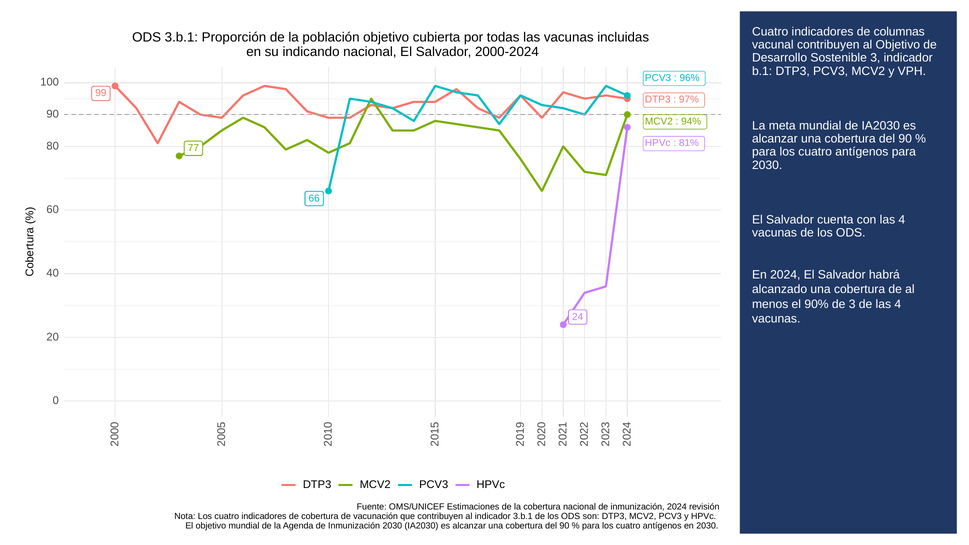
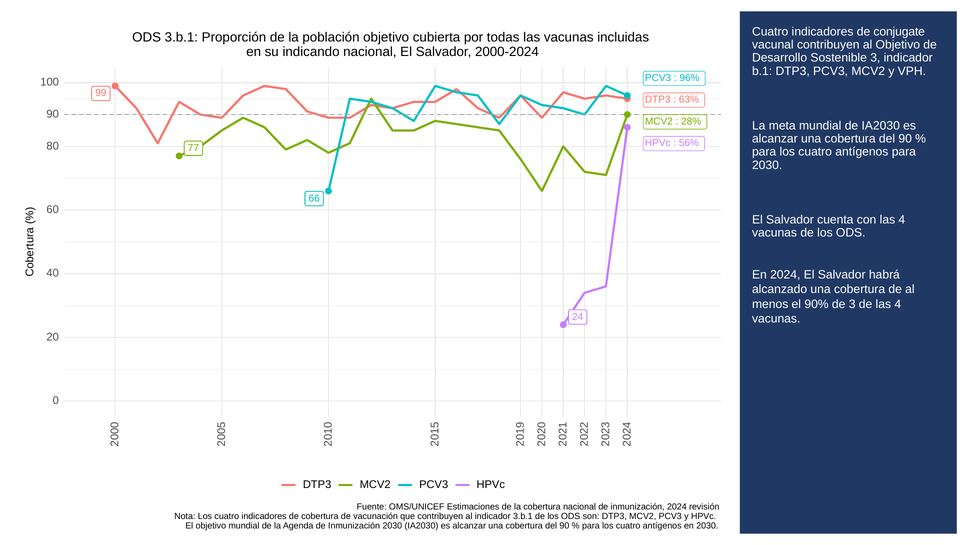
columnas: columnas -> conjugate
97%: 97% -> 63%
94%: 94% -> 28%
81%: 81% -> 56%
